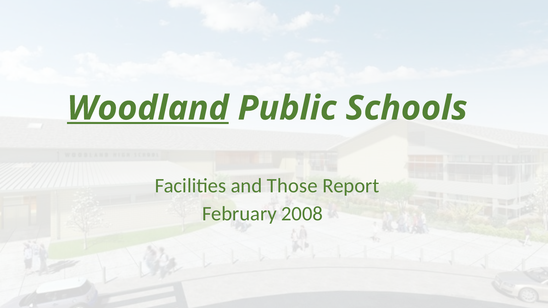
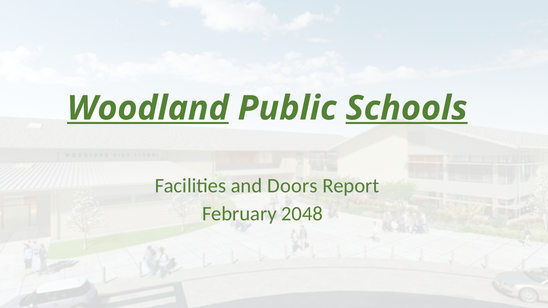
Schools underline: none -> present
Those: Those -> Doors
2008: 2008 -> 2048
